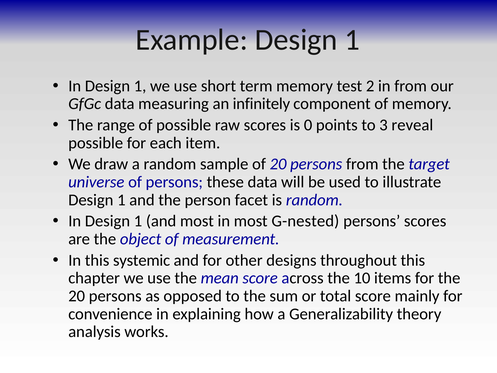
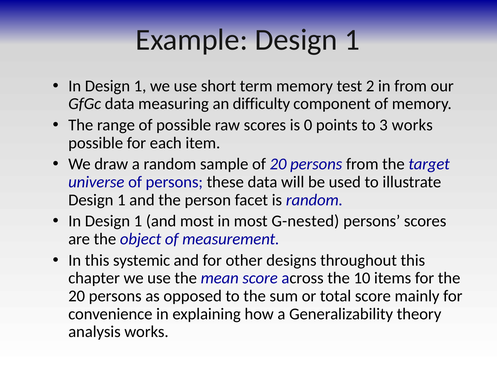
infinitely: infinitely -> difficulty
3 reveal: reveal -> works
